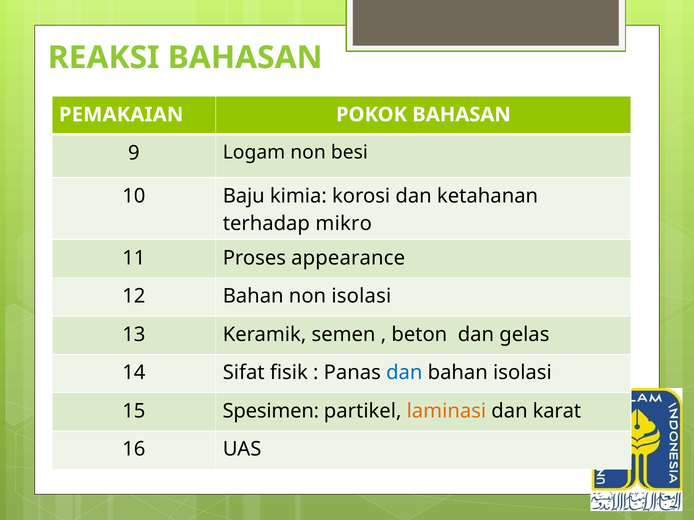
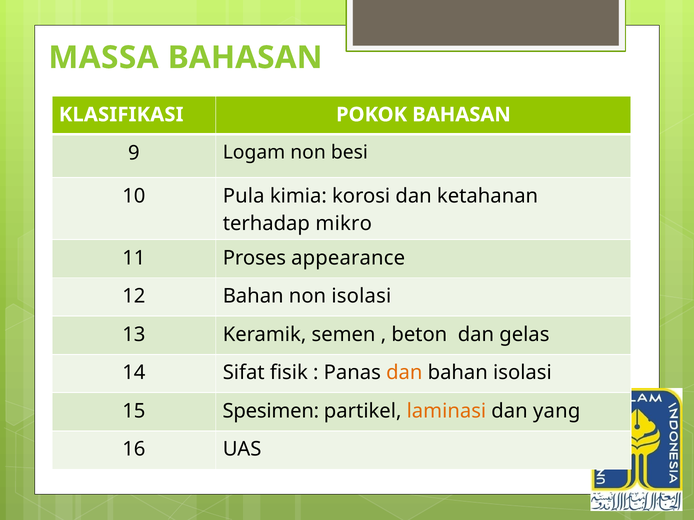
REAKSI: REAKSI -> MASSA
PEMAKAIAN: PEMAKAIAN -> KLASIFIKASI
Baju: Baju -> Pula
dan at (404, 373) colour: blue -> orange
karat: karat -> yang
